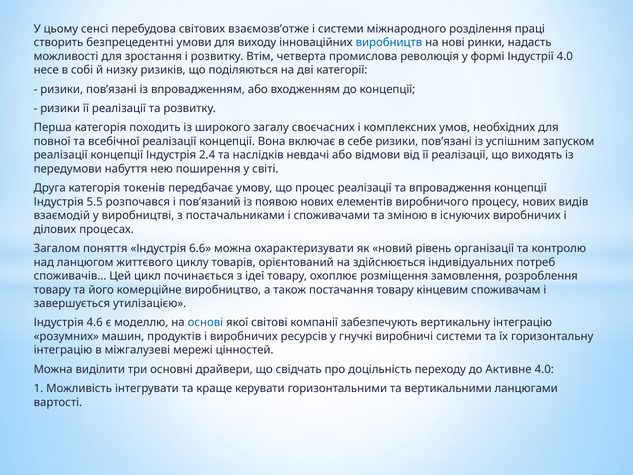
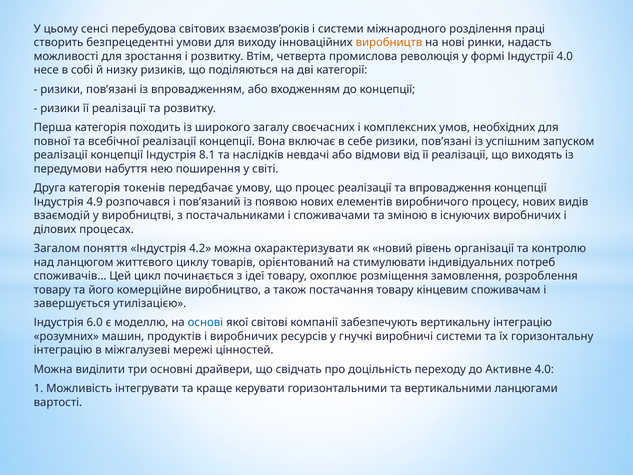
взаємозв’отже: взаємозв’отже -> взаємозв’років
виробництв colour: blue -> orange
2.4: 2.4 -> 8.1
5.5: 5.5 -> 4.9
6.6: 6.6 -> 4.2
здійснюється: здійснюється -> стимулювати
4.6: 4.6 -> 6.0
